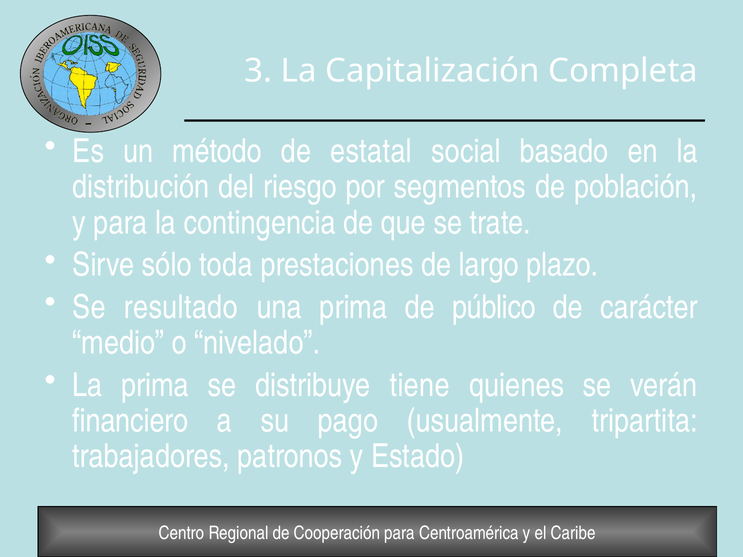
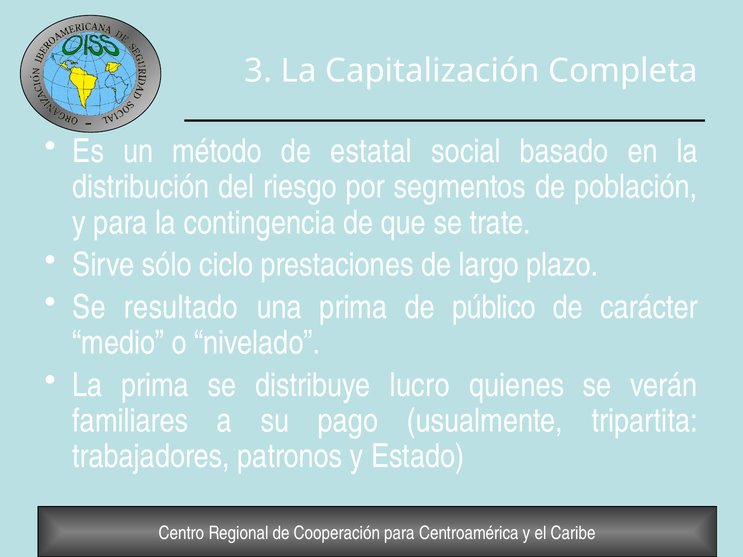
toda: toda -> ciclo
tiene: tiene -> lucro
financiero: financiero -> familiares
